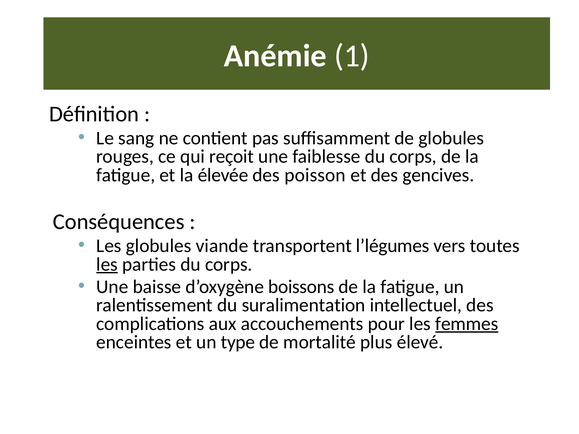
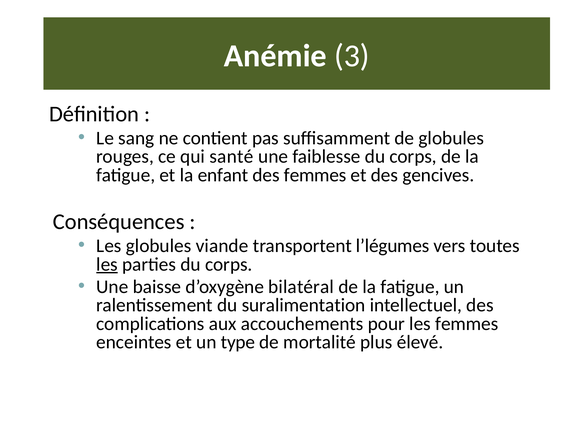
1: 1 -> 3
reçoit: reçoit -> santé
élevée: élevée -> enfant
des poisson: poisson -> femmes
boissons: boissons -> bilatéral
femmes at (467, 324) underline: present -> none
